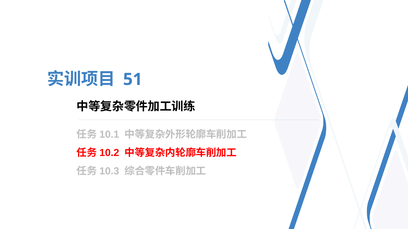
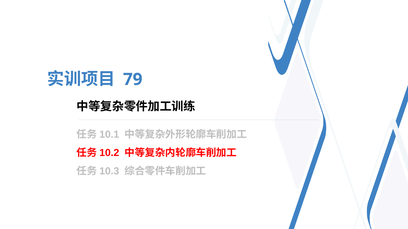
51: 51 -> 79
